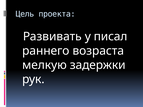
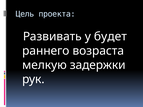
писал: писал -> будет
